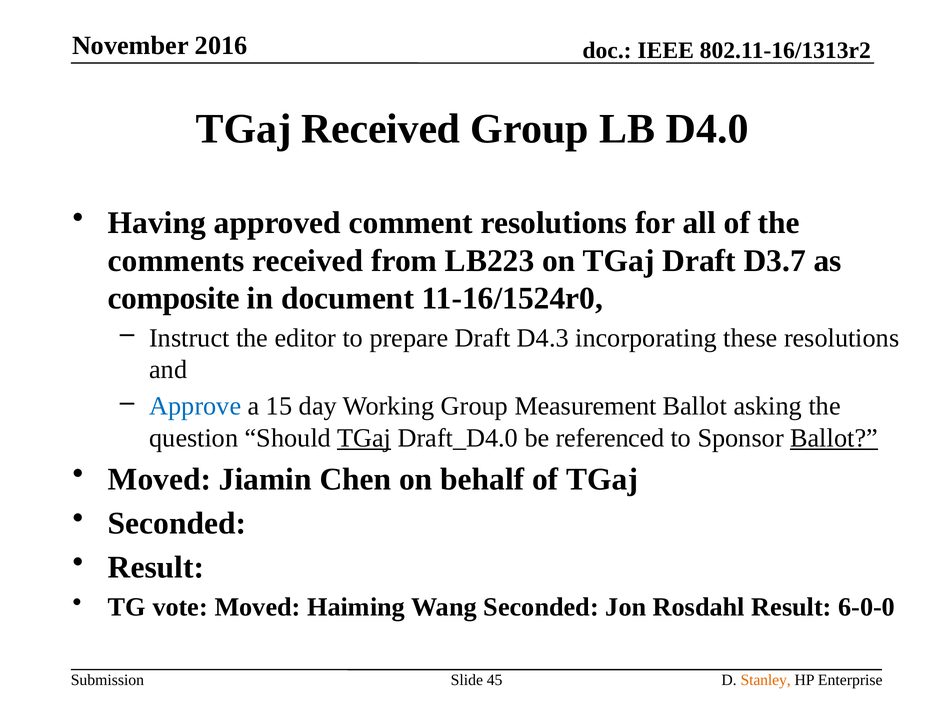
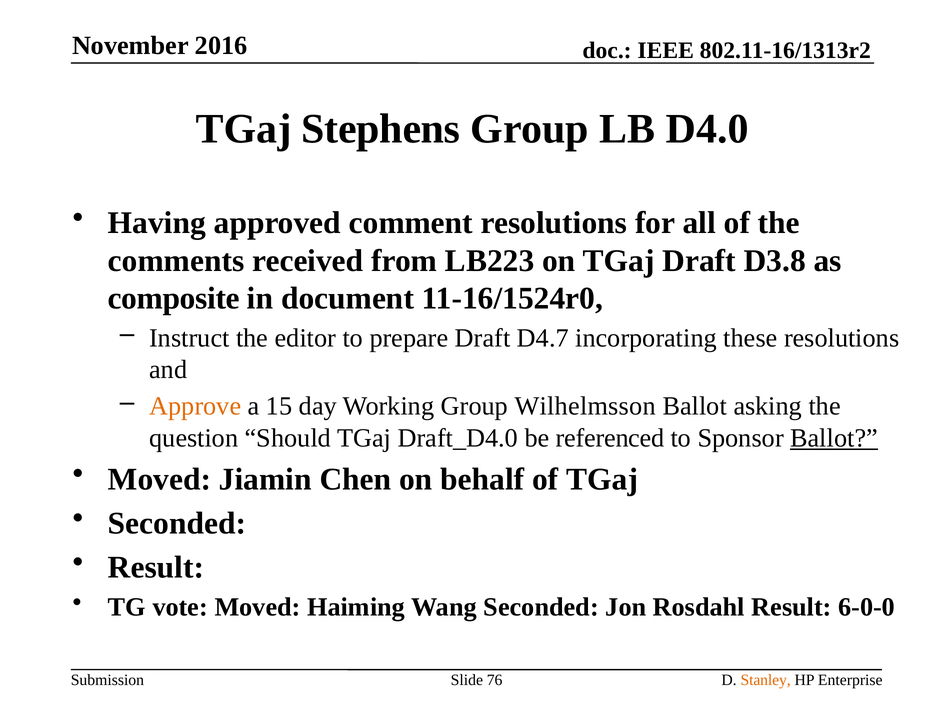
TGaj Received: Received -> Stephens
D3.7: D3.7 -> D3.8
D4.3: D4.3 -> D4.7
Approve colour: blue -> orange
Measurement: Measurement -> Wilhelmsson
TGaj at (364, 438) underline: present -> none
45: 45 -> 76
